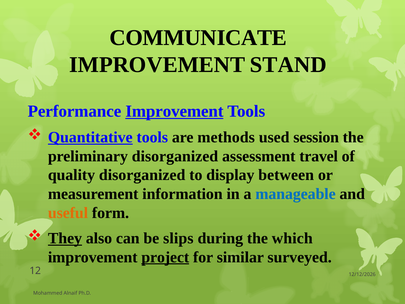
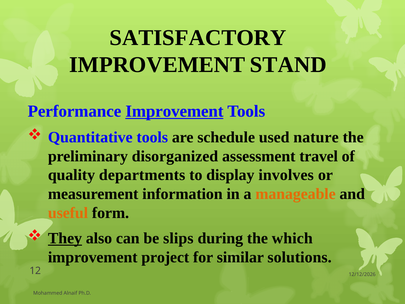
COMMUNICATE: COMMUNICATE -> SATISFACTORY
Quantitative underline: present -> none
methods: methods -> schedule
session: session -> nature
quality disorganized: disorganized -> departments
between: between -> involves
manageable colour: blue -> orange
project underline: present -> none
surveyed: surveyed -> solutions
